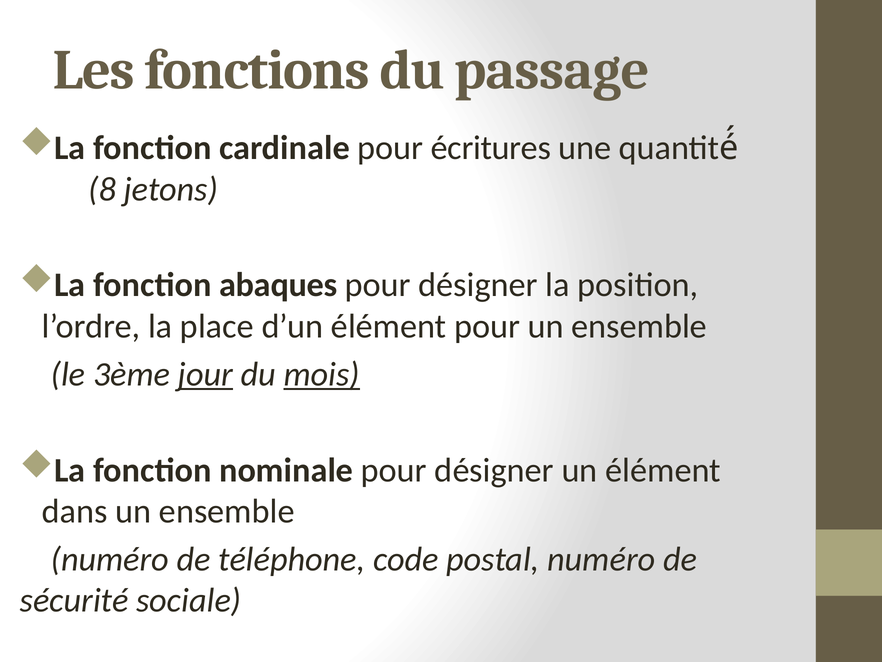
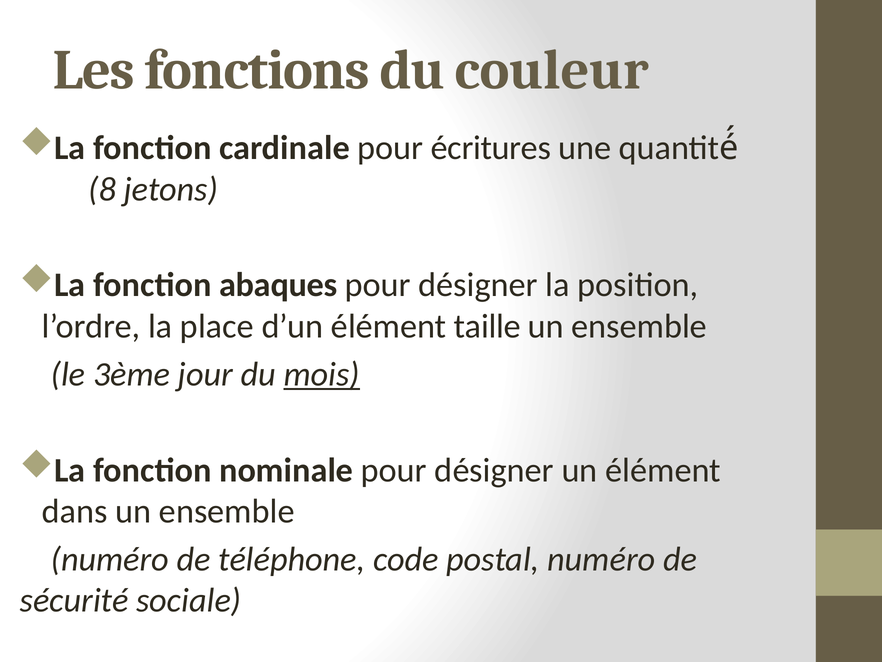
passage: passage -> couleur
élément pour: pour -> taille
jour underline: present -> none
